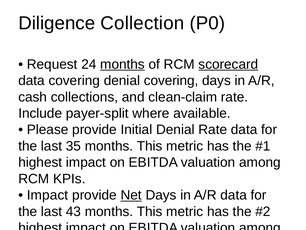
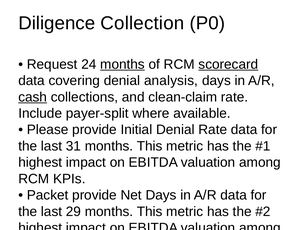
denial covering: covering -> analysis
cash at (33, 97) underline: none -> present
35: 35 -> 31
Impact at (48, 195): Impact -> Packet
Net at (131, 195) underline: present -> none
43: 43 -> 29
